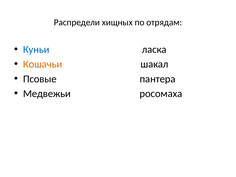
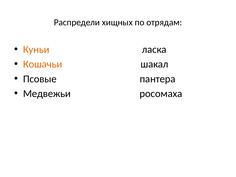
Куньи colour: blue -> orange
